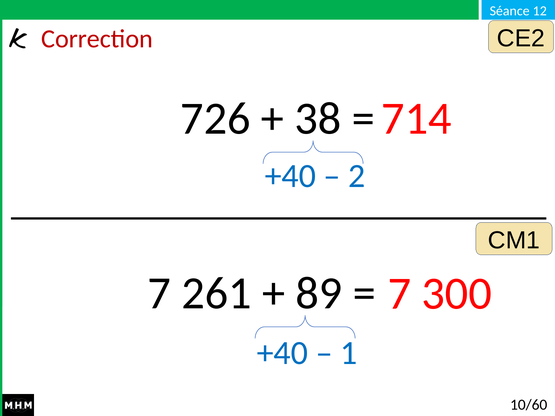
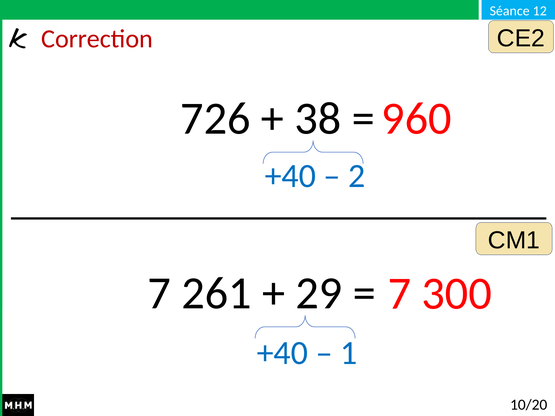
714: 714 -> 960
89: 89 -> 29
10/60: 10/60 -> 10/20
